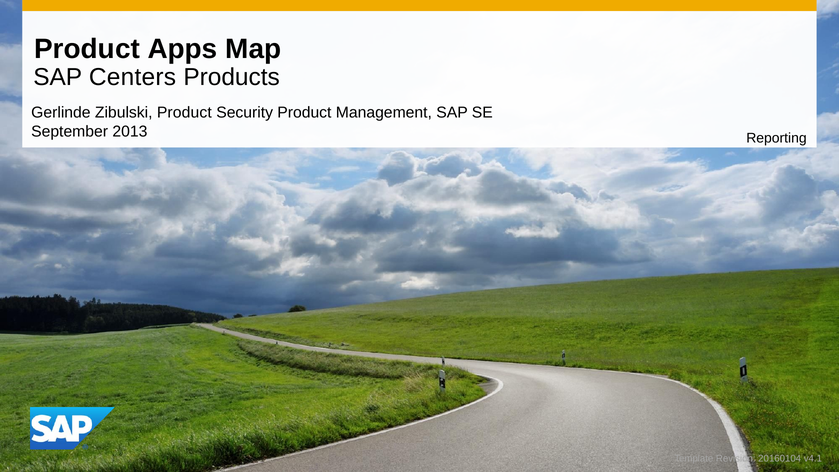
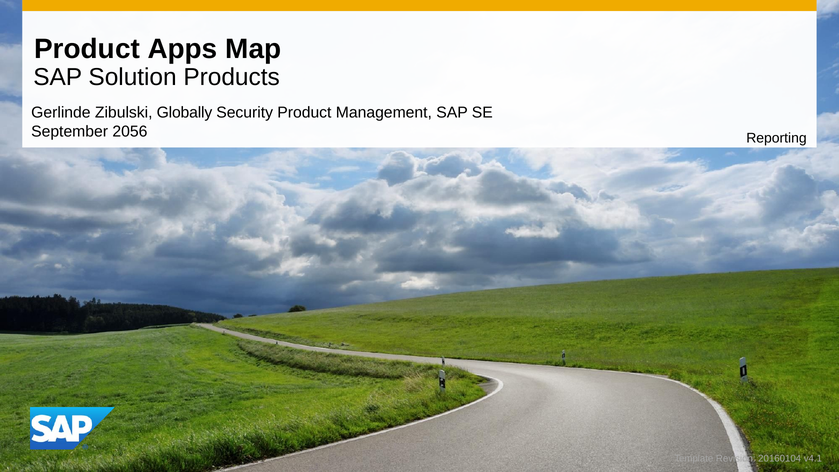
Centers: Centers -> Solution
Zibulski Product: Product -> Globally
2013: 2013 -> 2056
